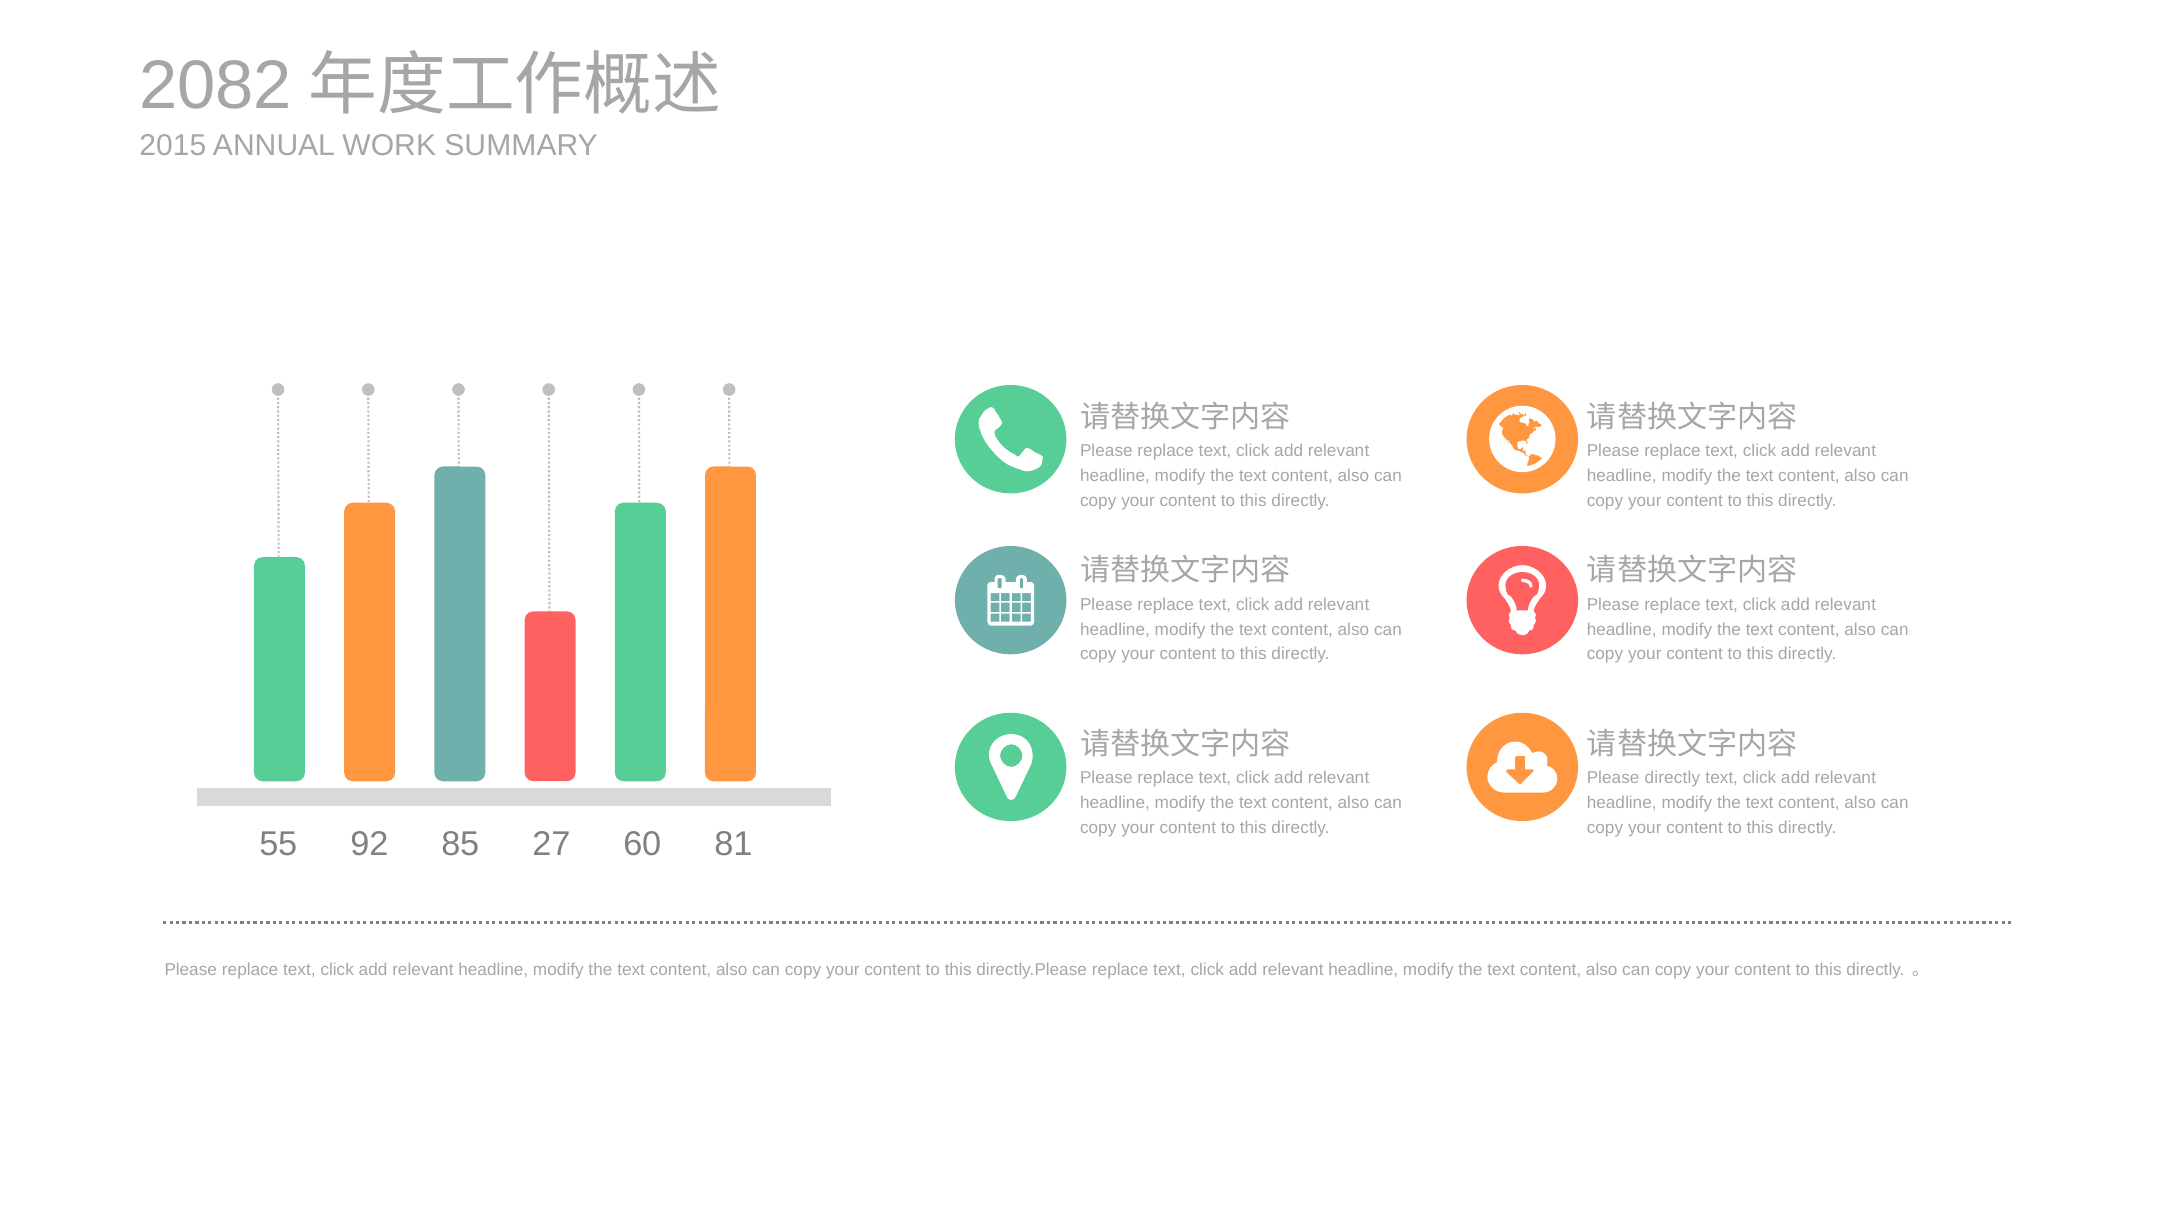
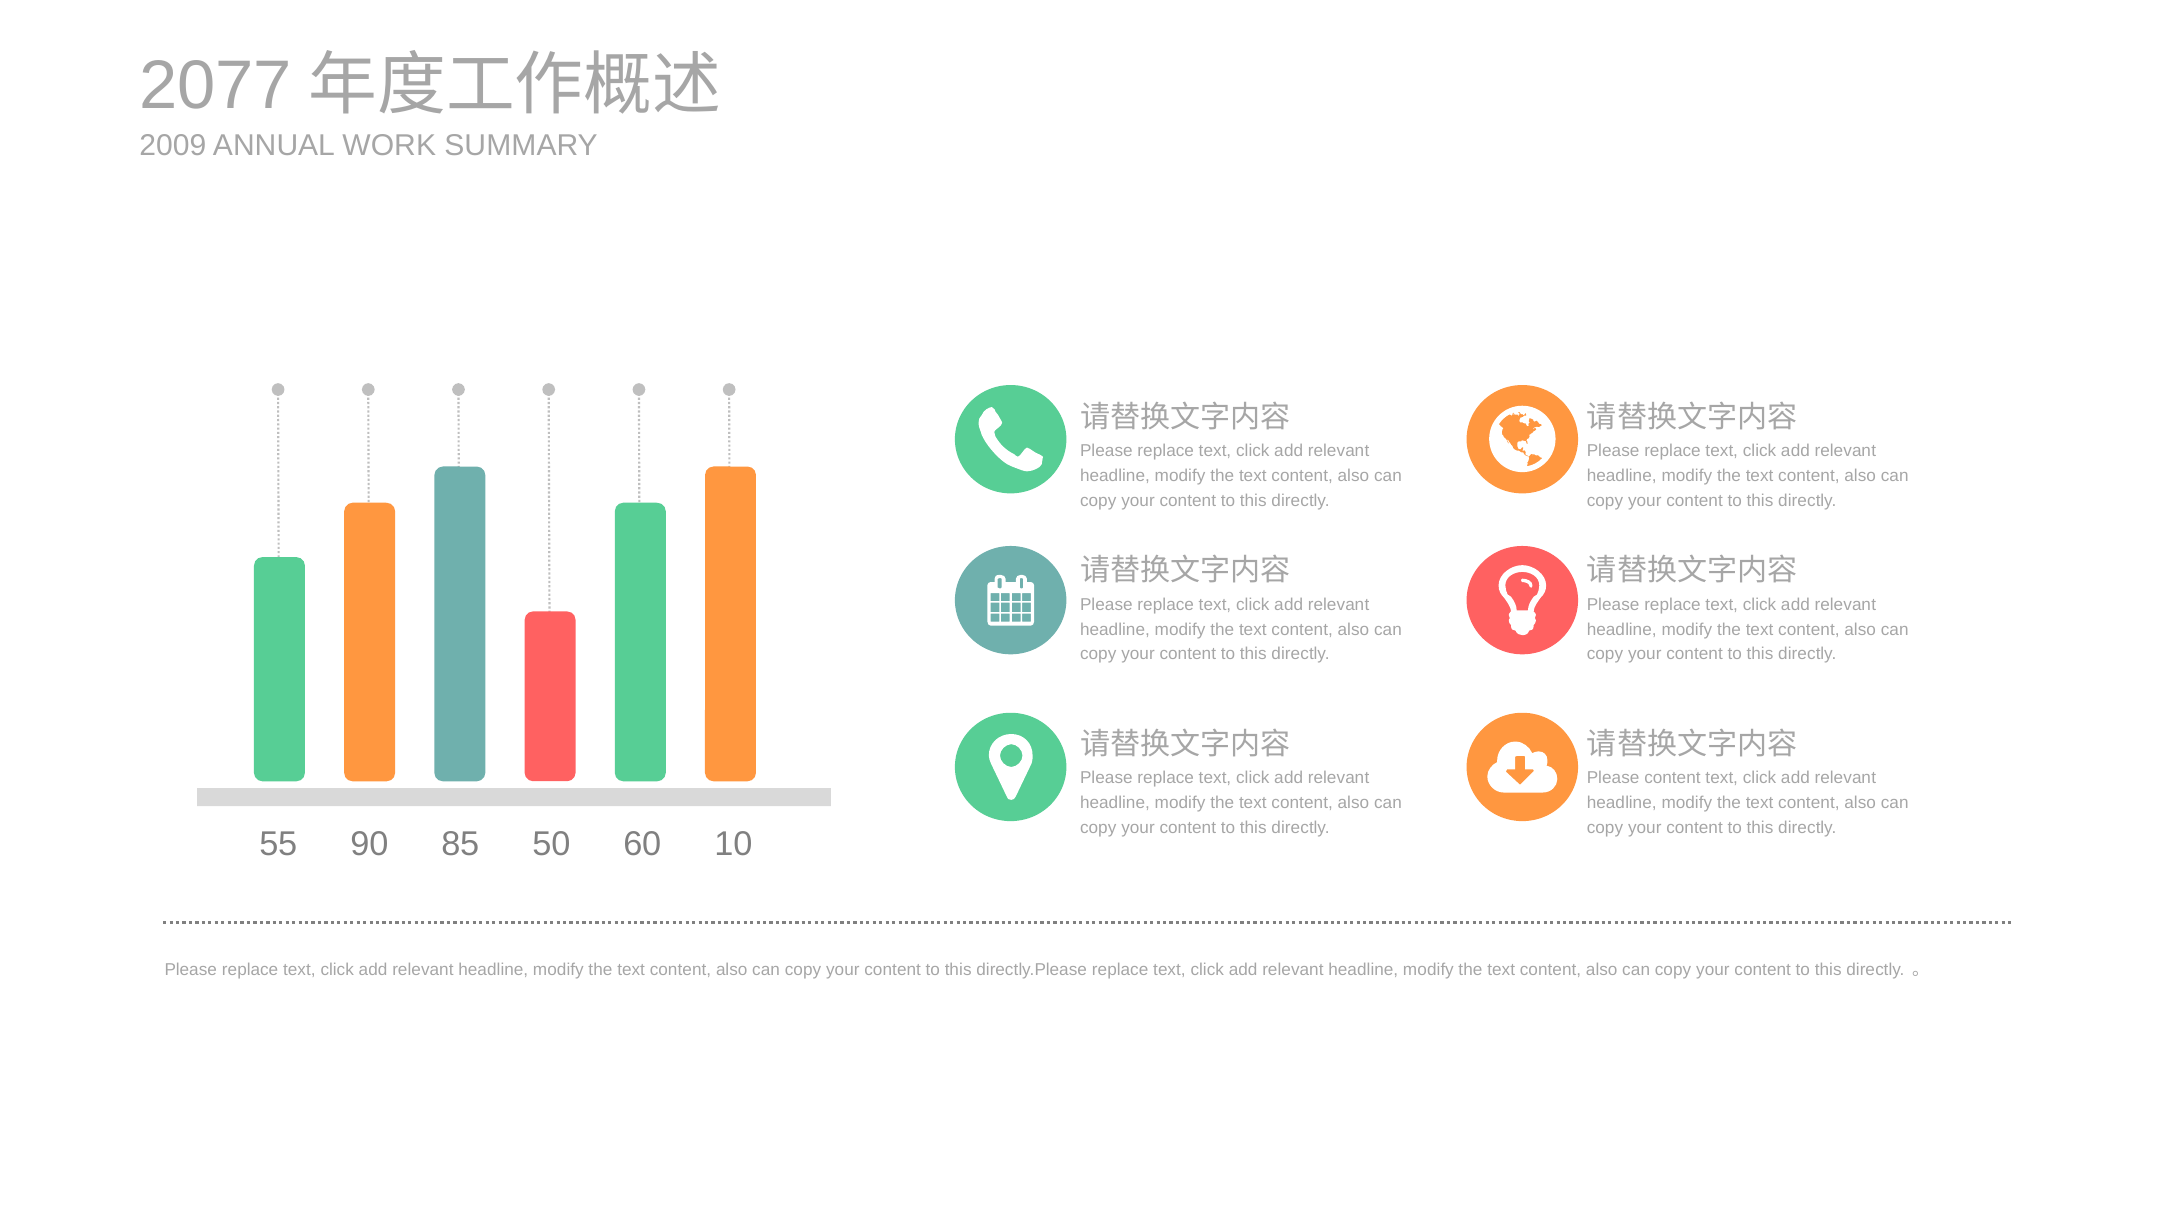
2082: 2082 -> 2077
2015: 2015 -> 2009
Please directly: directly -> content
92: 92 -> 90
27: 27 -> 50
81: 81 -> 10
